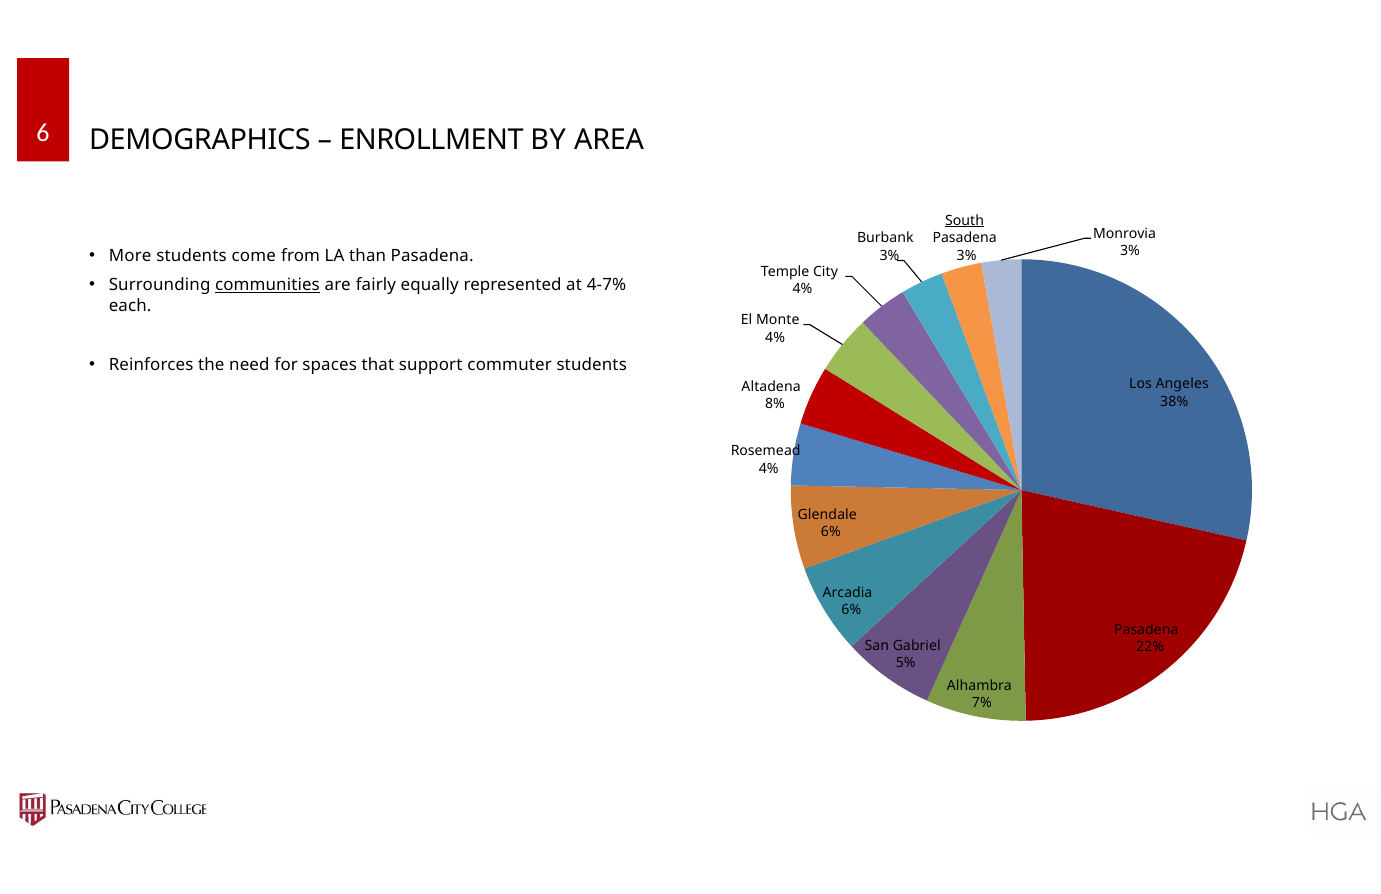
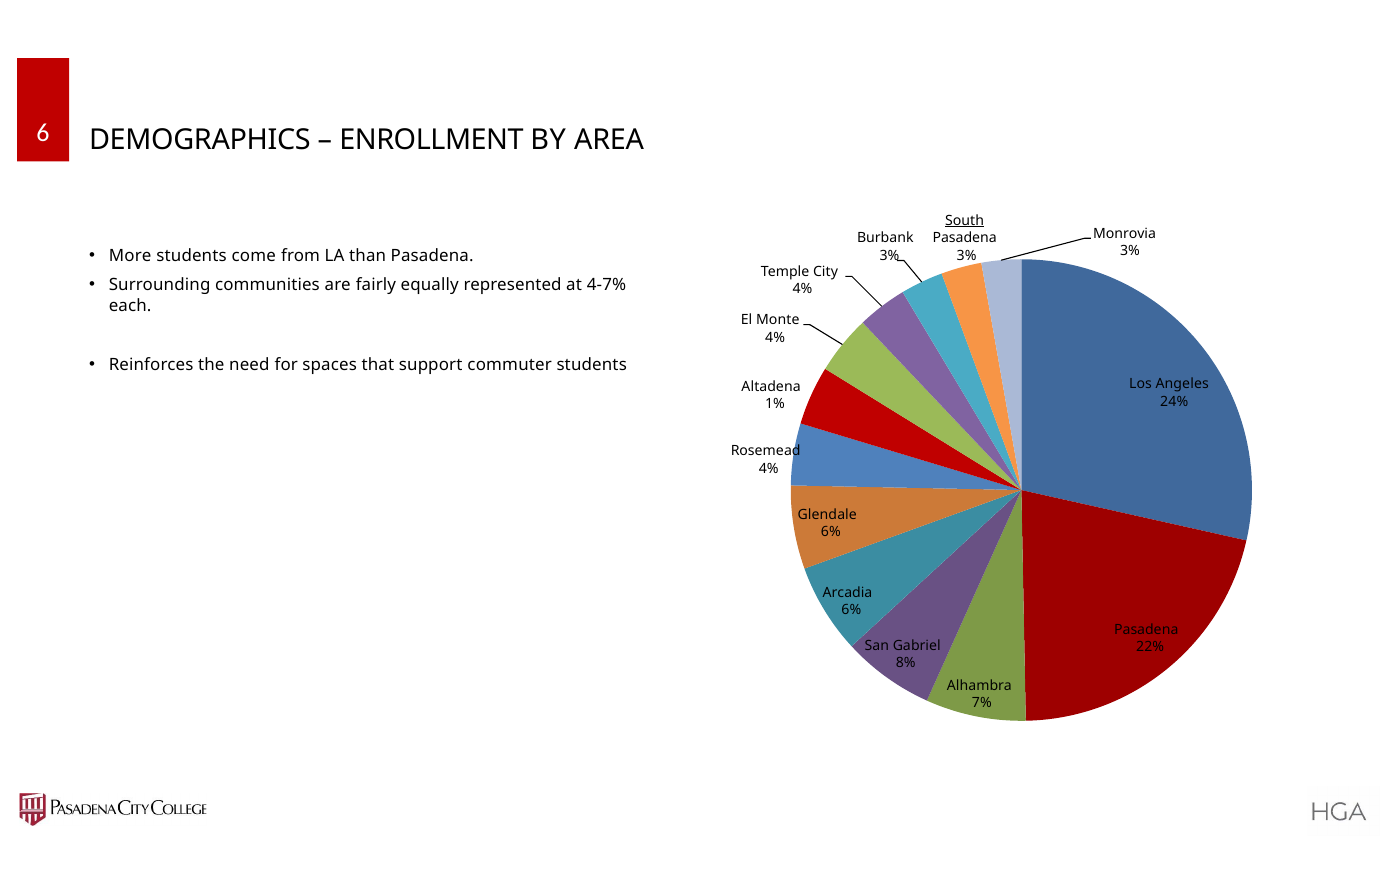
communities underline: present -> none
38%: 38% -> 24%
8%: 8% -> 1%
5%: 5% -> 8%
